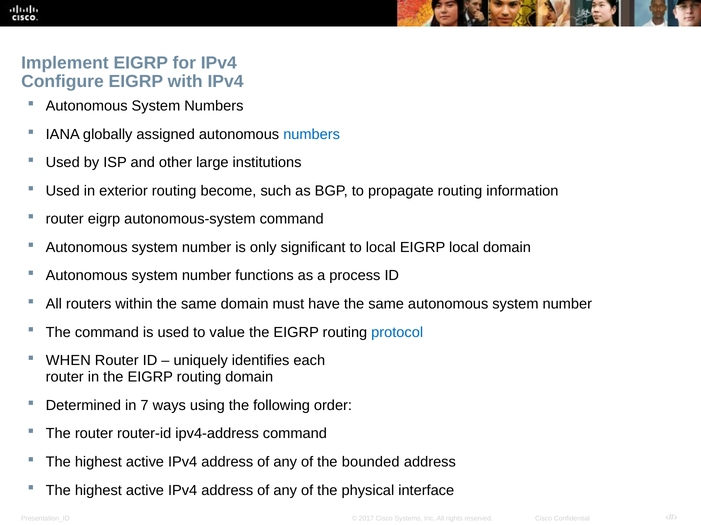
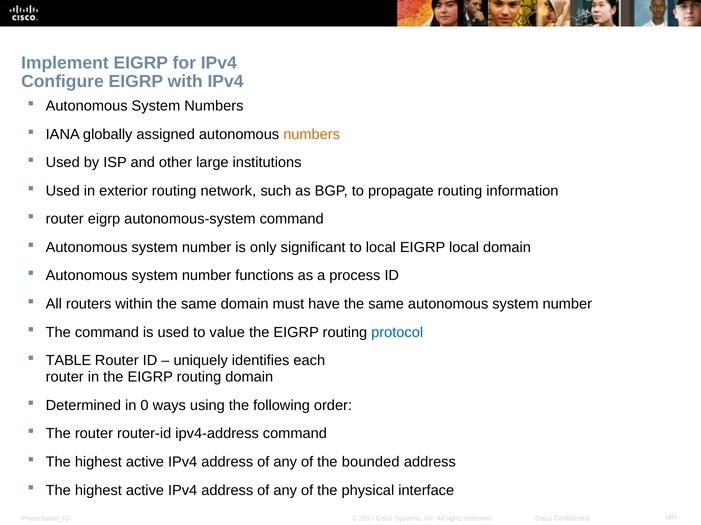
numbers at (312, 134) colour: blue -> orange
become: become -> network
WHEN: WHEN -> TABLE
7: 7 -> 0
